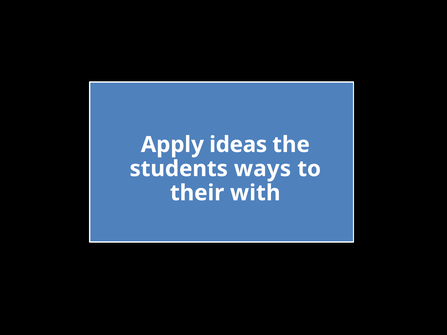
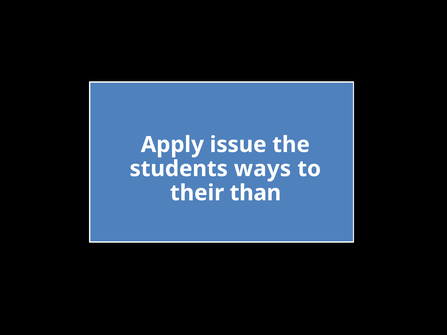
ideas: ideas -> issue
with: with -> than
